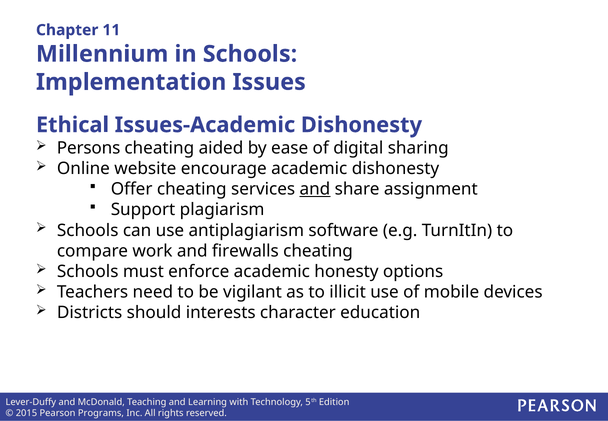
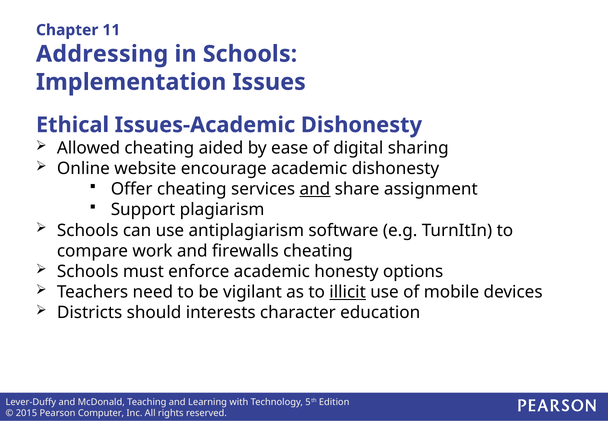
Millennium: Millennium -> Addressing
Persons: Persons -> Allowed
illicit underline: none -> present
Programs: Programs -> Computer
